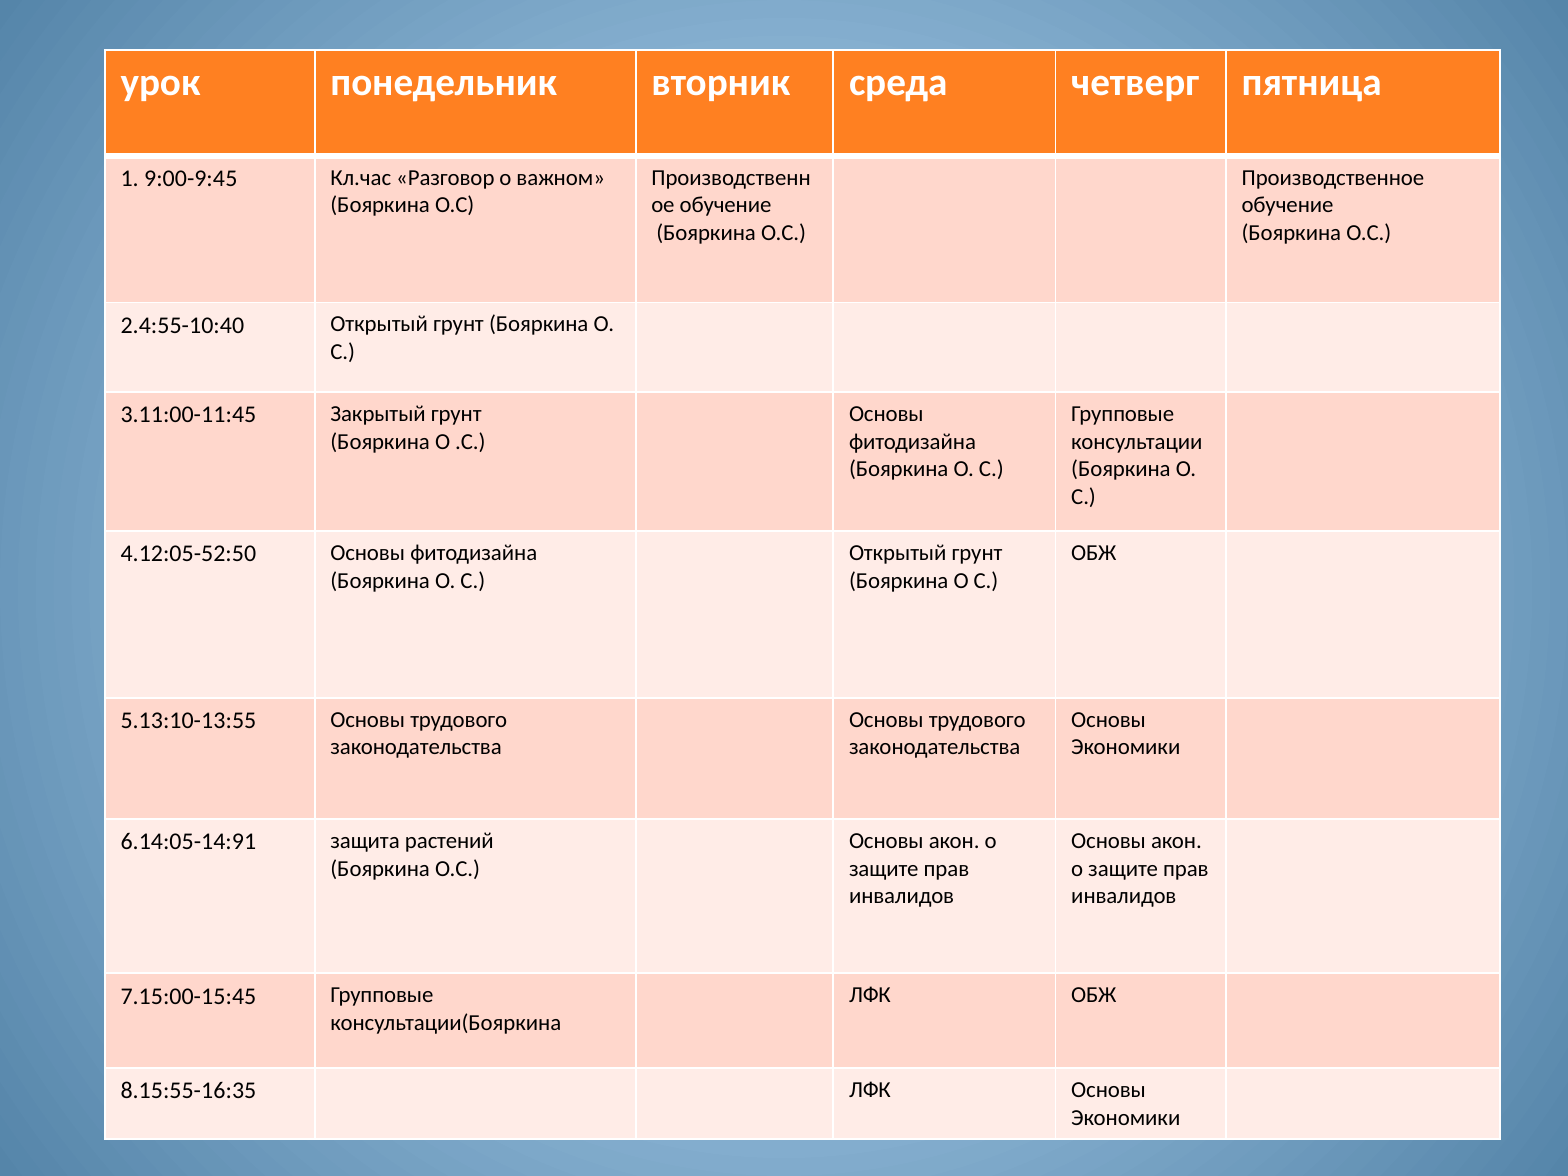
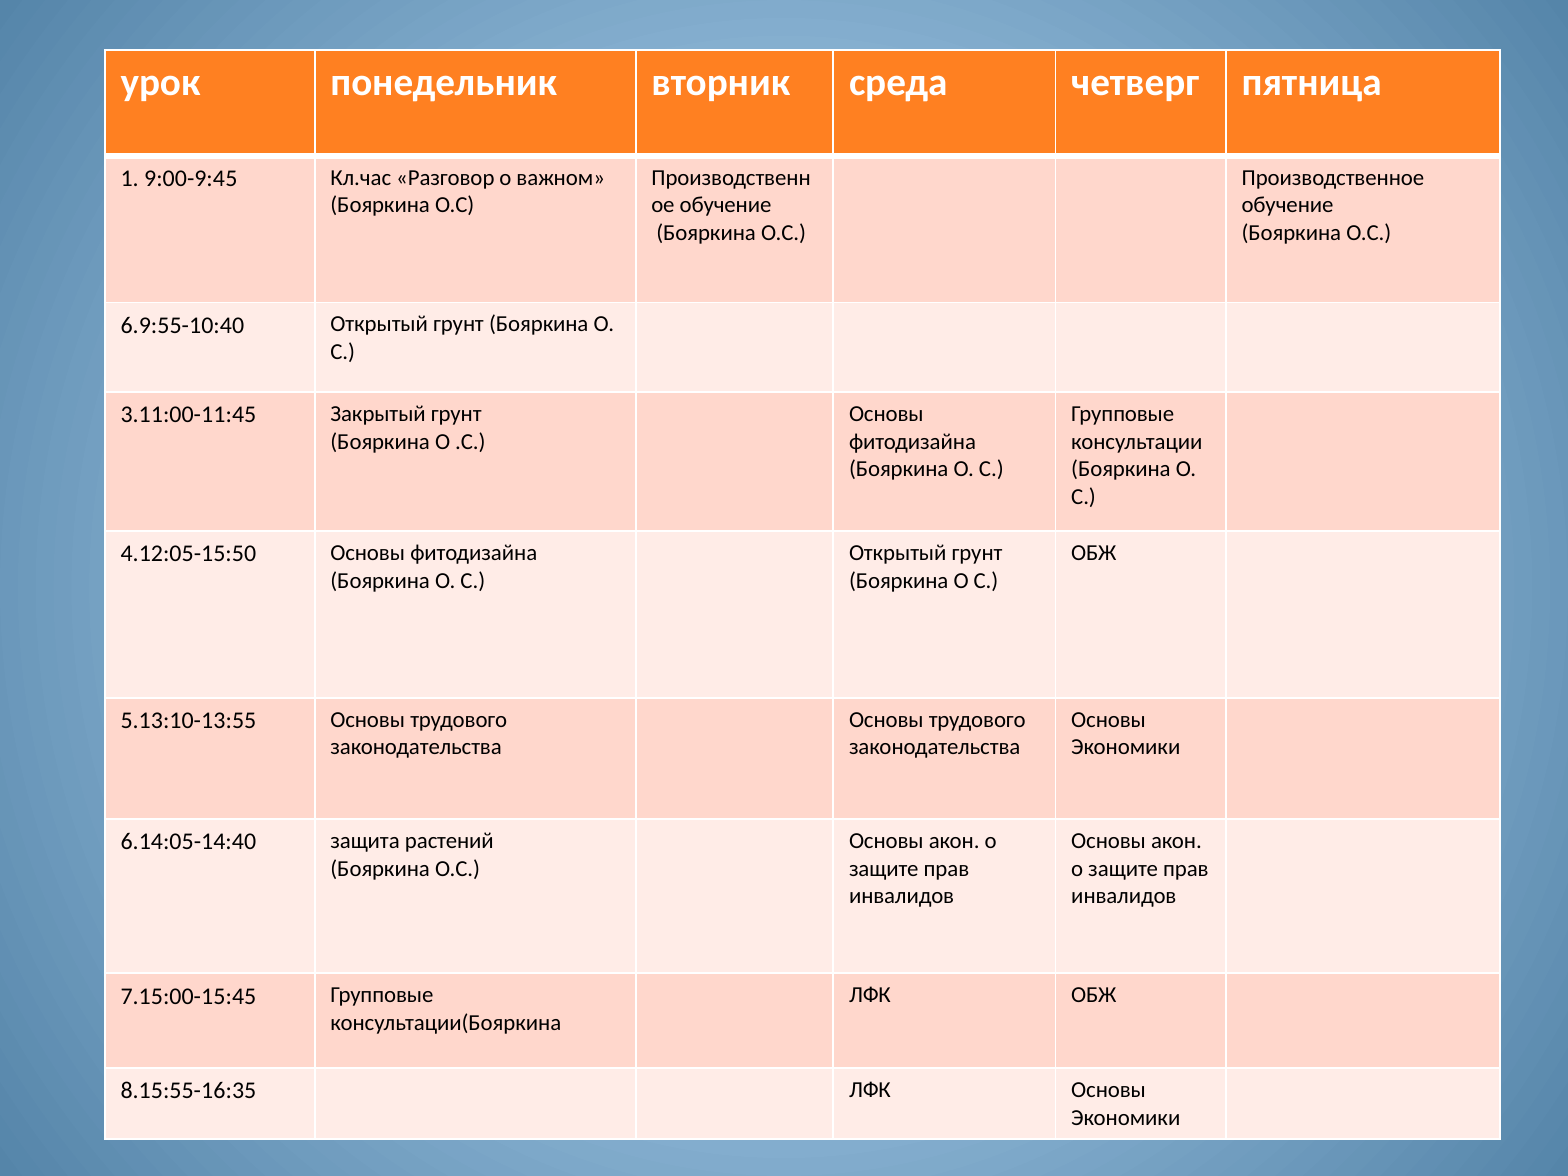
2.4:55-10:40: 2.4:55-10:40 -> 6.9:55-10:40
4.12:05-52:50: 4.12:05-52:50 -> 4.12:05-15:50
6.14:05-14:91: 6.14:05-14:91 -> 6.14:05-14:40
